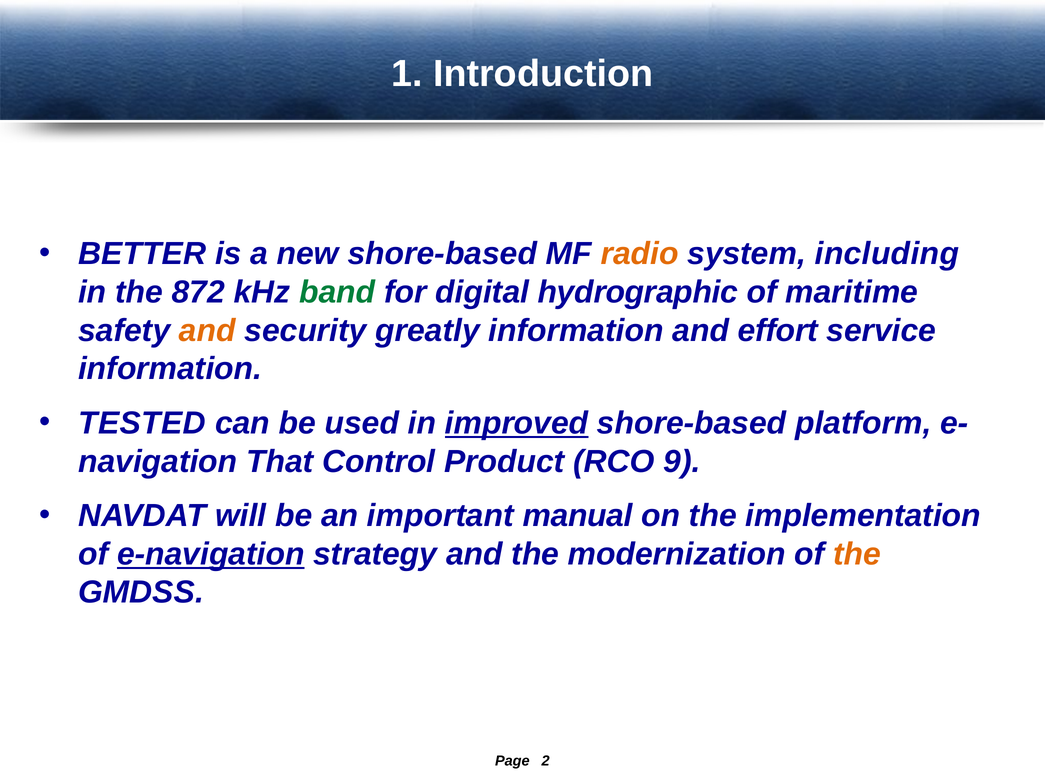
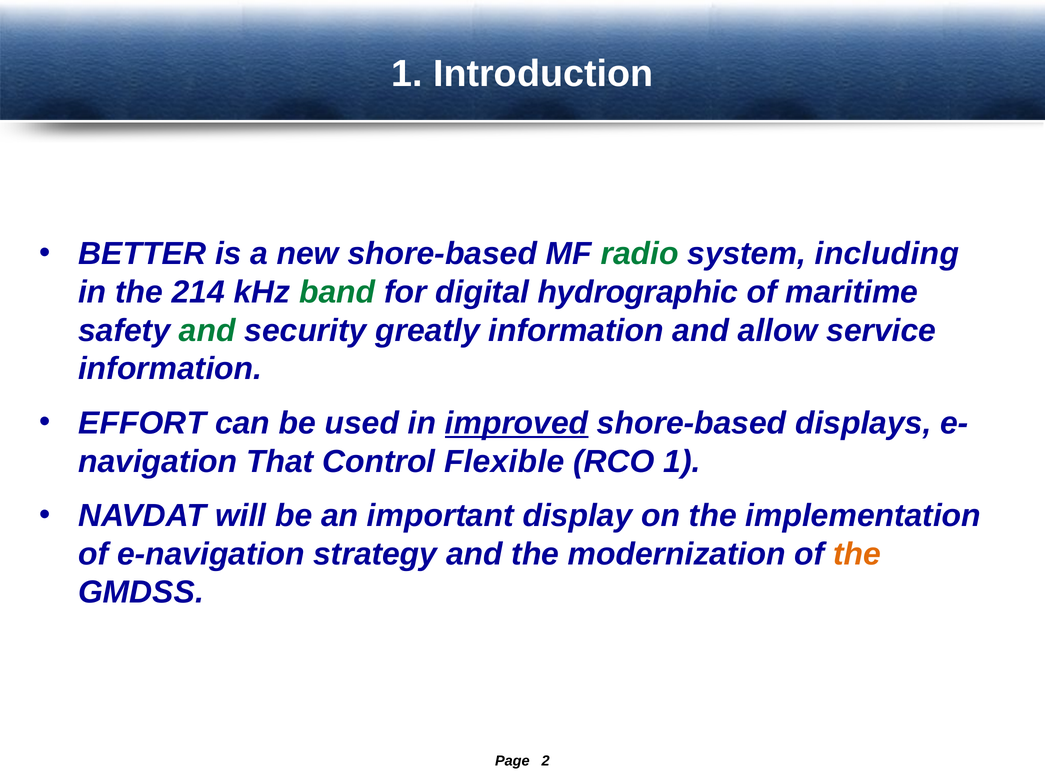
radio colour: orange -> green
872: 872 -> 214
and at (207, 330) colour: orange -> green
effort: effort -> allow
TESTED: TESTED -> EFFORT
platform: platform -> displays
Product: Product -> Flexible
RCO 9: 9 -> 1
manual: manual -> display
e-navigation underline: present -> none
